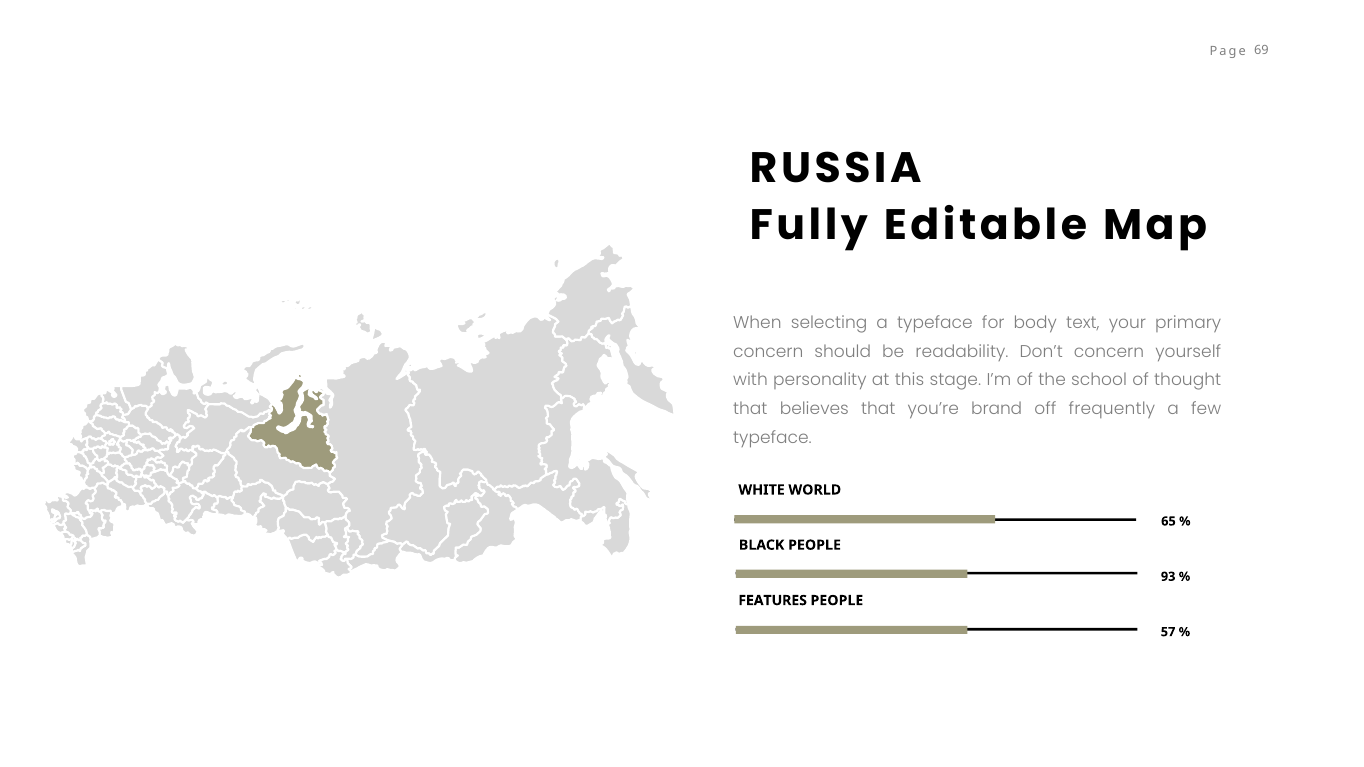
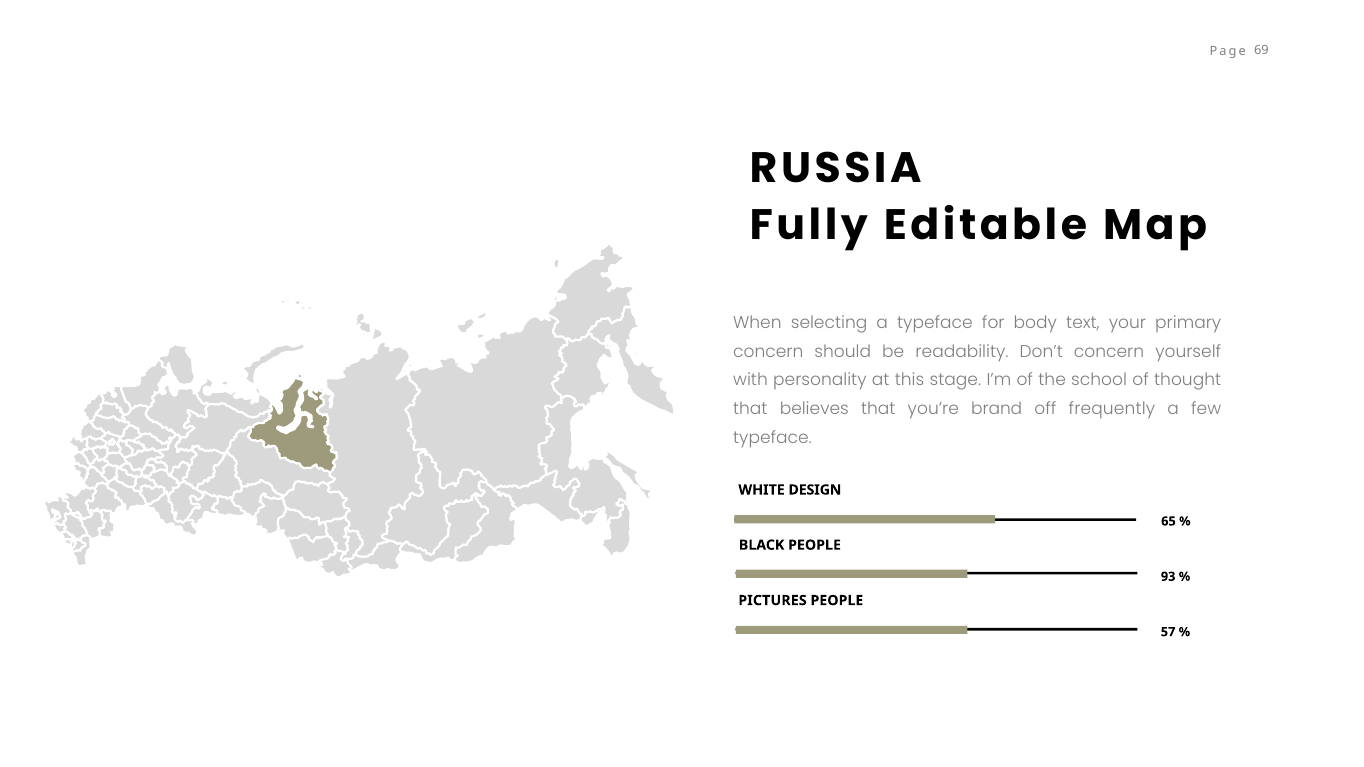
WORLD: WORLD -> DESIGN
FEATURES: FEATURES -> PICTURES
